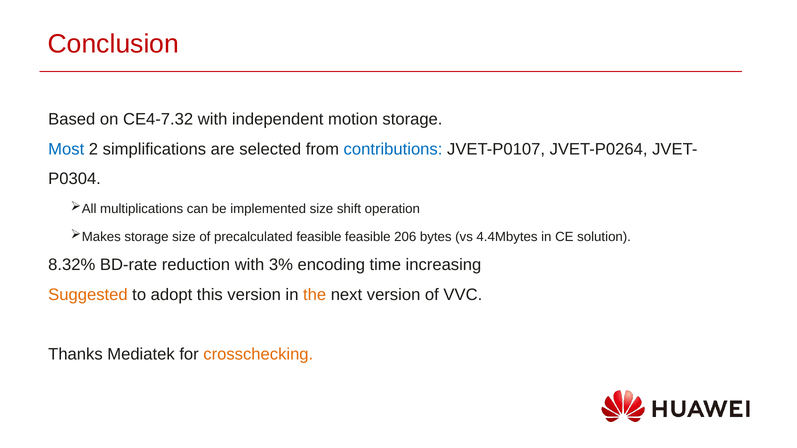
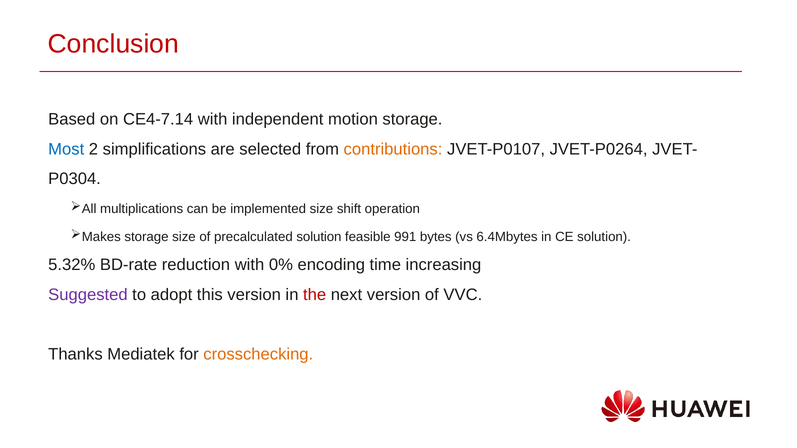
CE4-7.32: CE4-7.32 -> CE4-7.14
contributions colour: blue -> orange
precalculated feasible: feasible -> solution
206: 206 -> 991
4.4Mbytes: 4.4Mbytes -> 6.4Mbytes
8.32%: 8.32% -> 5.32%
3%: 3% -> 0%
Suggested colour: orange -> purple
the colour: orange -> red
